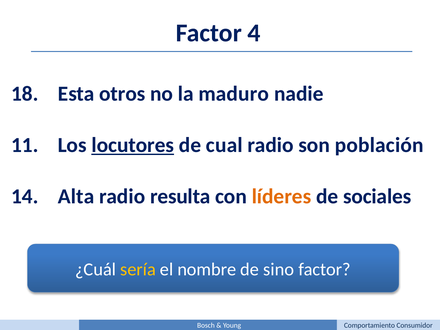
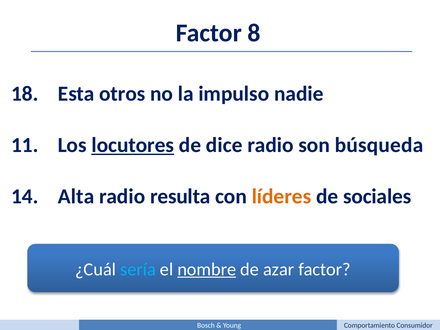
4: 4 -> 8
maduro: maduro -> impulso
cual: cual -> dice
población: población -> búsqueda
sería colour: yellow -> light blue
nombre underline: none -> present
sino: sino -> azar
